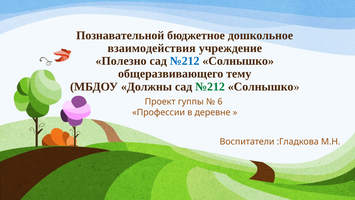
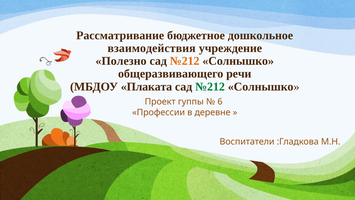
Познавательной: Познавательной -> Рассматривание
№212 at (185, 61) colour: blue -> orange
тему: тему -> речи
Должны: Должны -> Плаката
